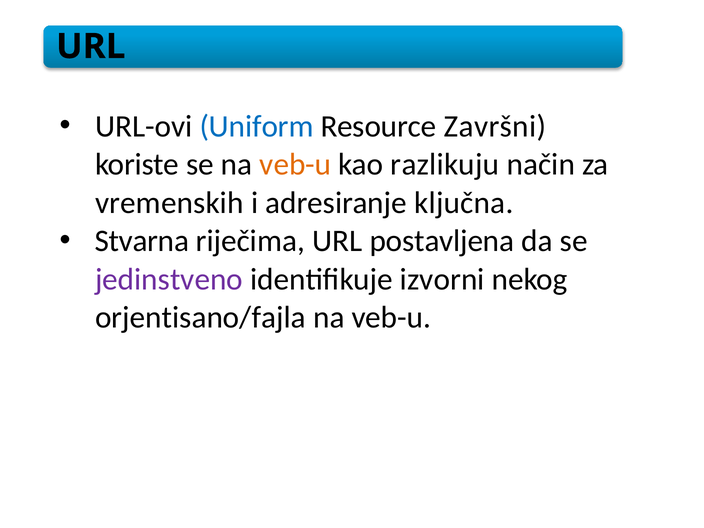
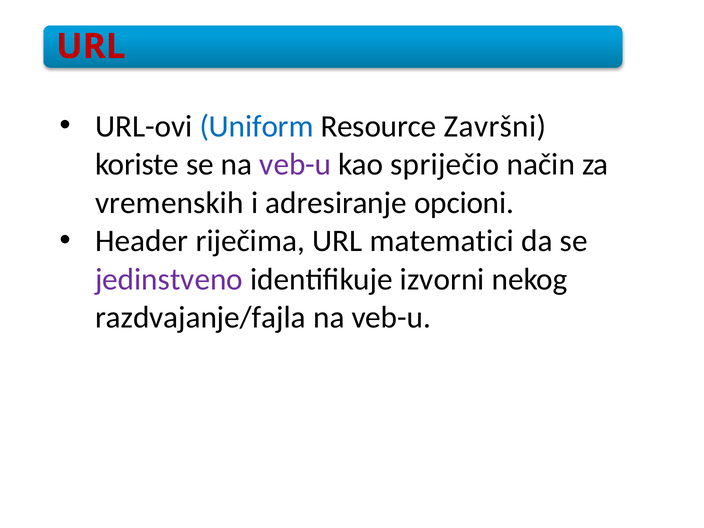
URL at (91, 46) colour: black -> red
veb-u at (295, 164) colour: orange -> purple
razlikuju: razlikuju -> spriječio
ključna: ključna -> opcioni
Stvarna: Stvarna -> Header
postavljena: postavljena -> matematici
orjentisano/fajla: orjentisano/fajla -> razdvajanje/fajla
